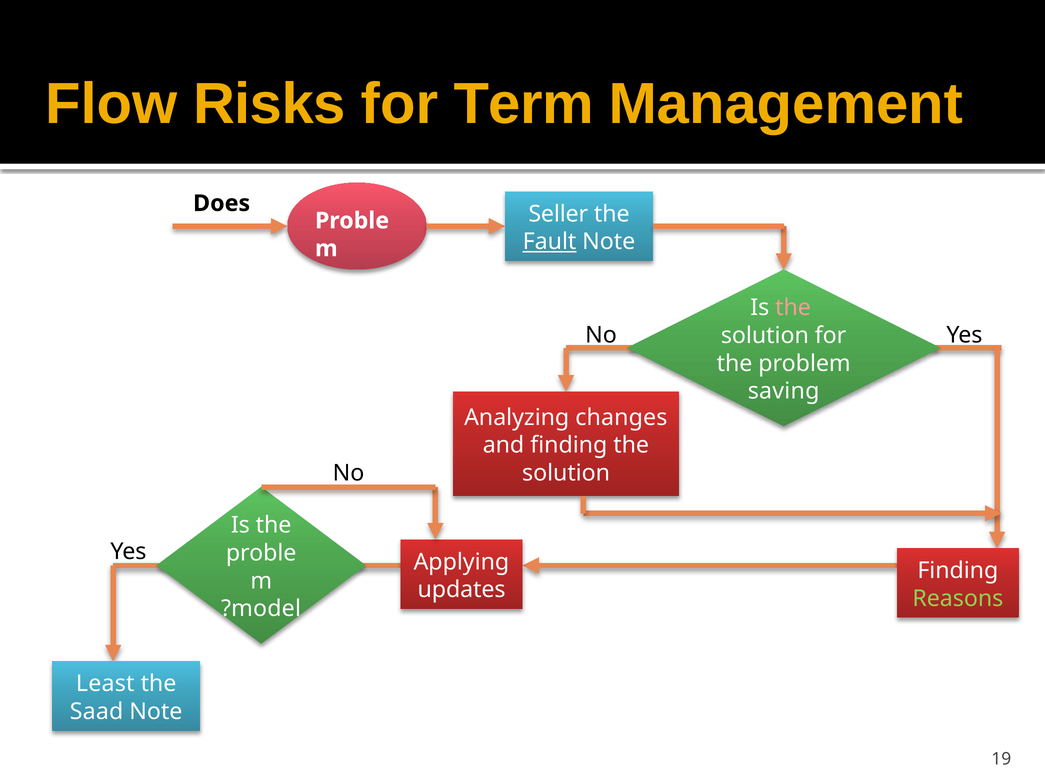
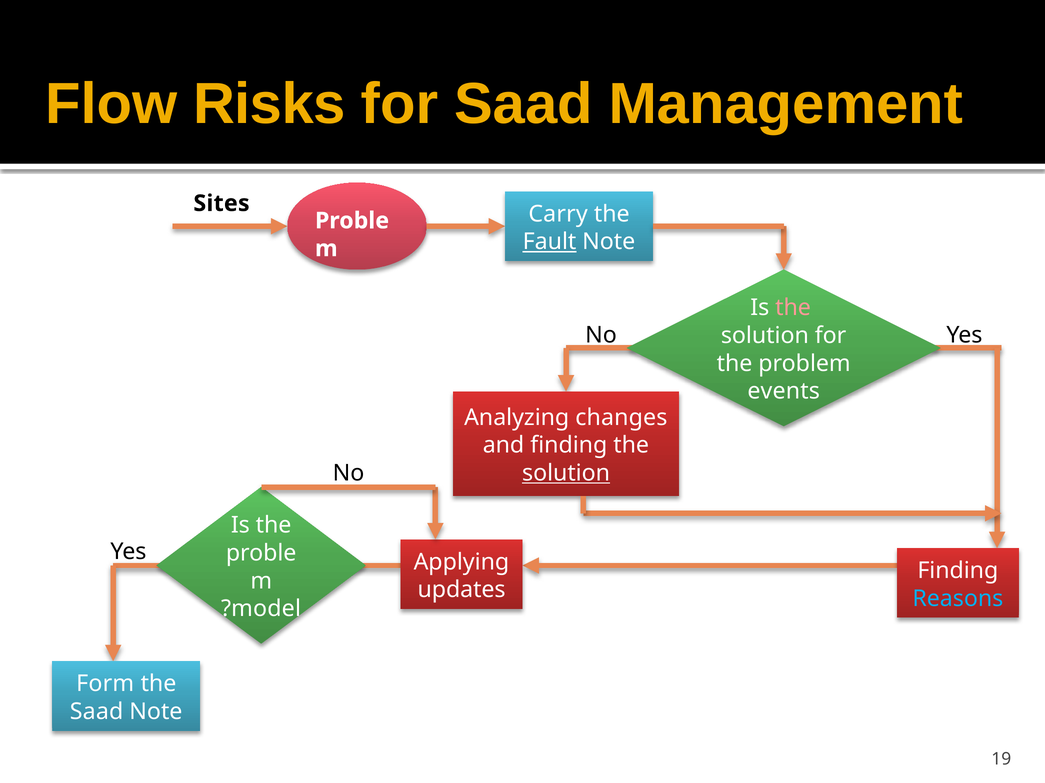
for Term: Term -> Saad
Does: Does -> Sites
Seller: Seller -> Carry
saving: saving -> events
solution at (566, 474) underline: none -> present
Reasons colour: light green -> light blue
Least: Least -> Form
